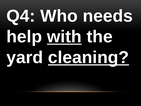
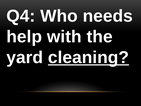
with underline: present -> none
